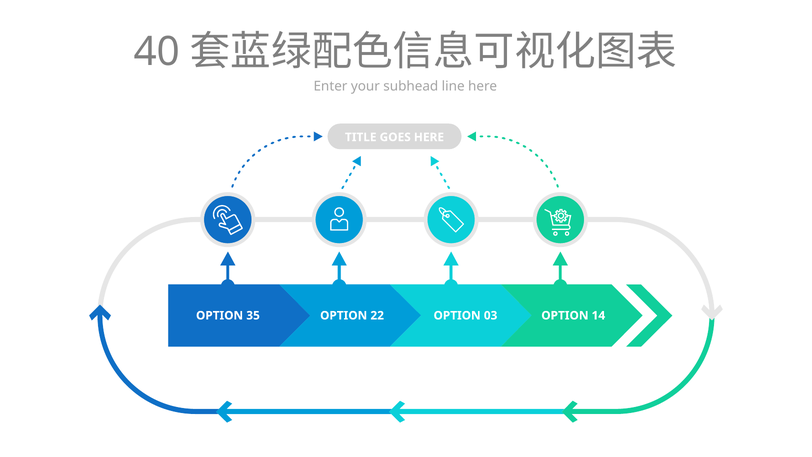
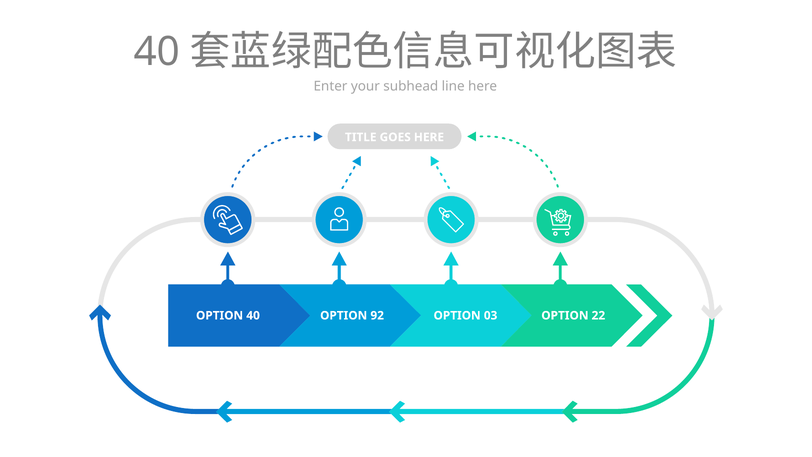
OPTION 35: 35 -> 40
22: 22 -> 92
14: 14 -> 22
